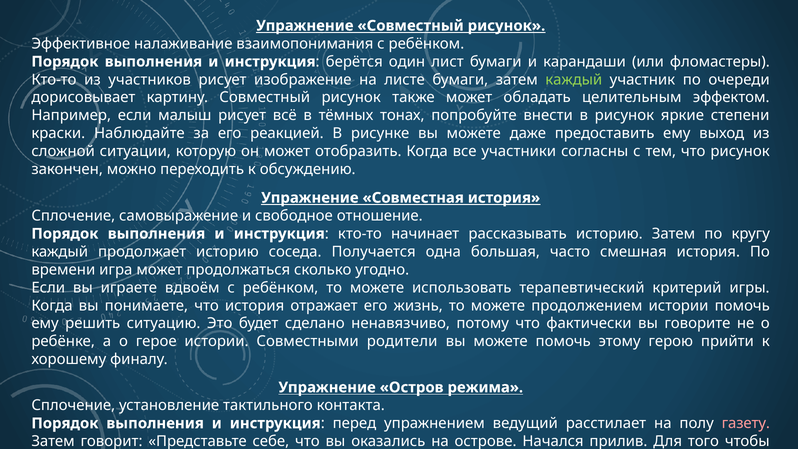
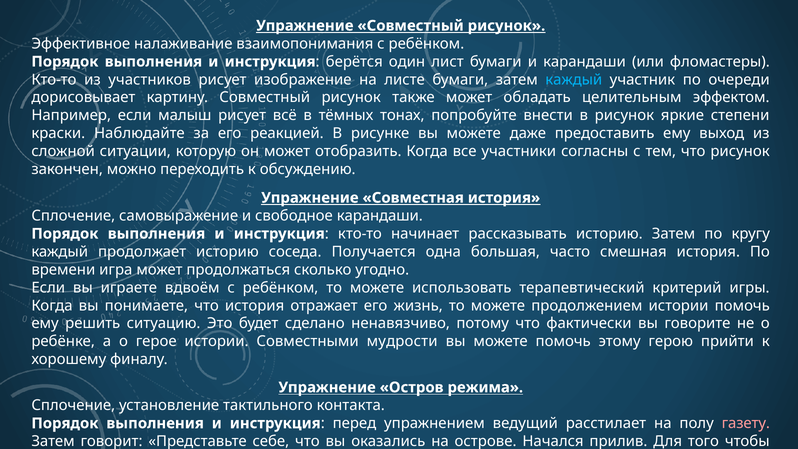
каждый at (574, 80) colour: light green -> light blue
свободное отношение: отношение -> карандаши
родители: родители -> мудрости
